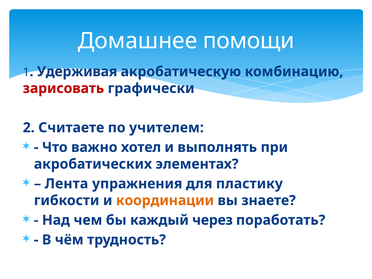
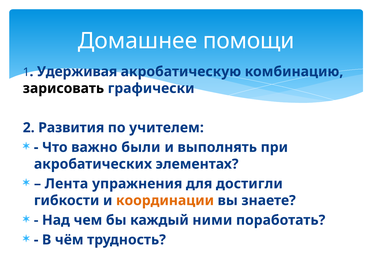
зарисовать colour: red -> black
Считаете: Считаете -> Развития
хотел: хотел -> были
пластику: пластику -> достигли
через: через -> ними
